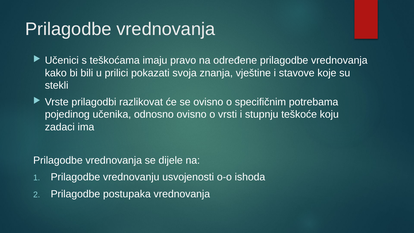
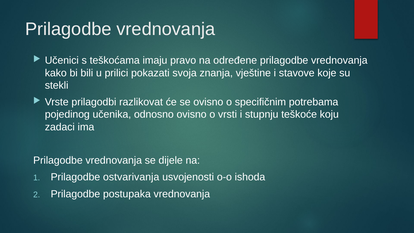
vrednovanju: vrednovanju -> ostvarivanja
